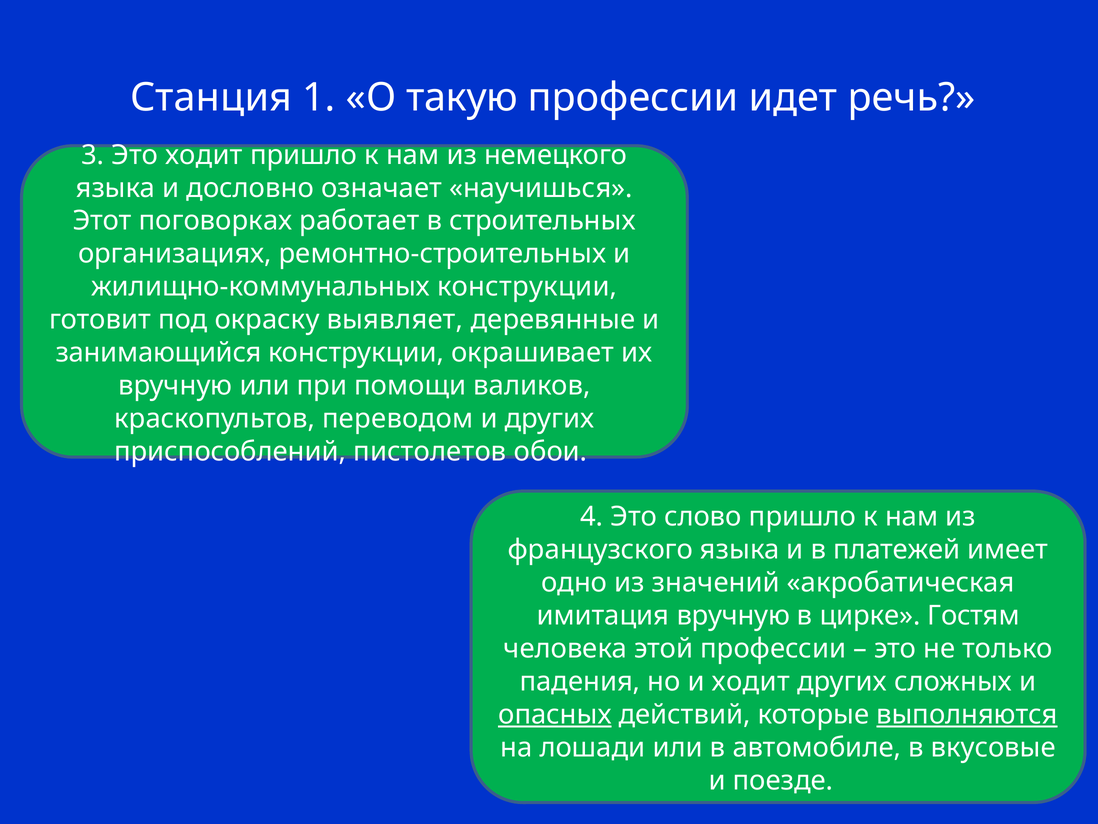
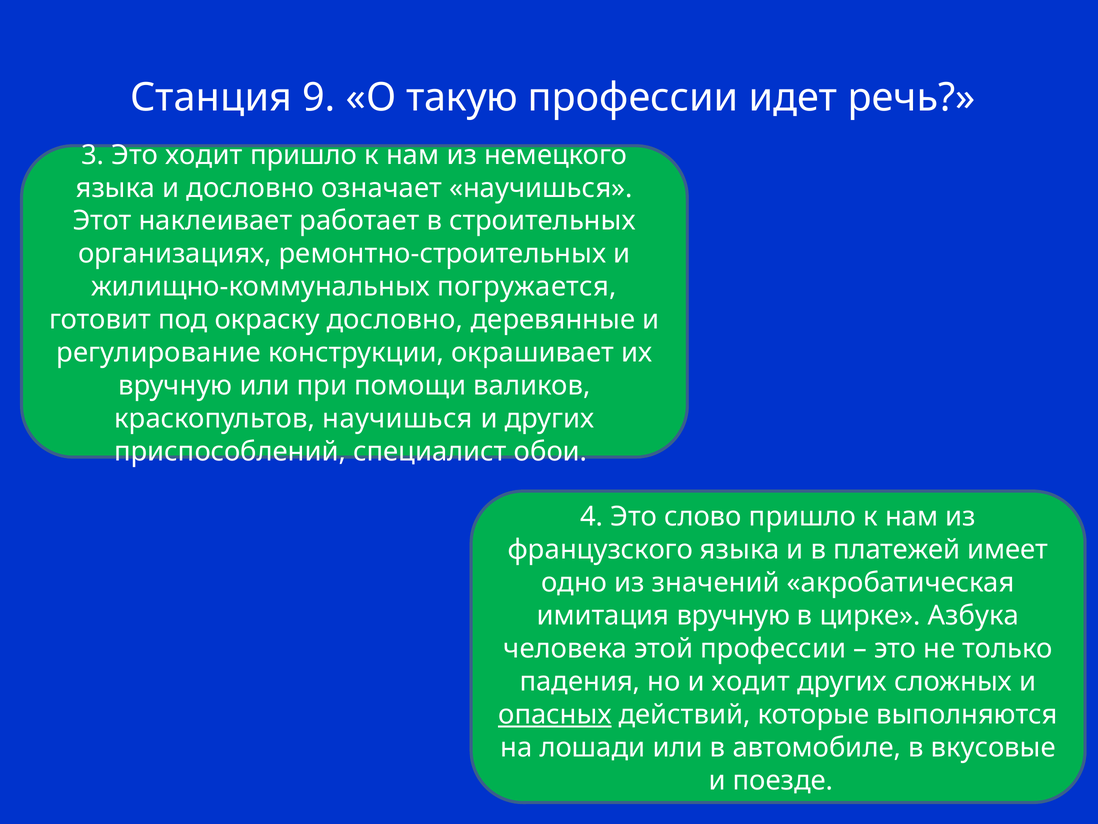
1: 1 -> 9
поговорках: поговорках -> наклеивает
жилищно-коммунальных конструкции: конструкции -> погружается
окраску выявляет: выявляет -> дословно
занимающийся: занимающийся -> регулирование
краскопультов переводом: переводом -> научишься
пистолетов: пистолетов -> специалист
Гостям: Гостям -> Азбука
выполняются underline: present -> none
